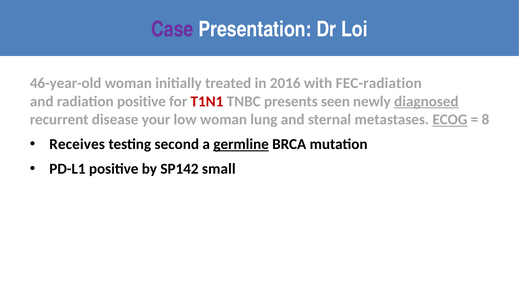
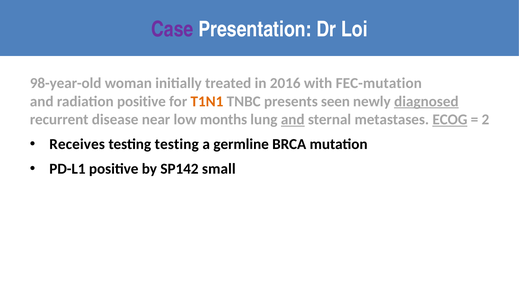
46-year-old: 46-year-old -> 98-year-old
FEC-radiation: FEC-radiation -> FEC-mutation
T1N1 colour: red -> orange
your: your -> near
low woman: woman -> months
and at (293, 120) underline: none -> present
8: 8 -> 2
testing second: second -> testing
germline underline: present -> none
